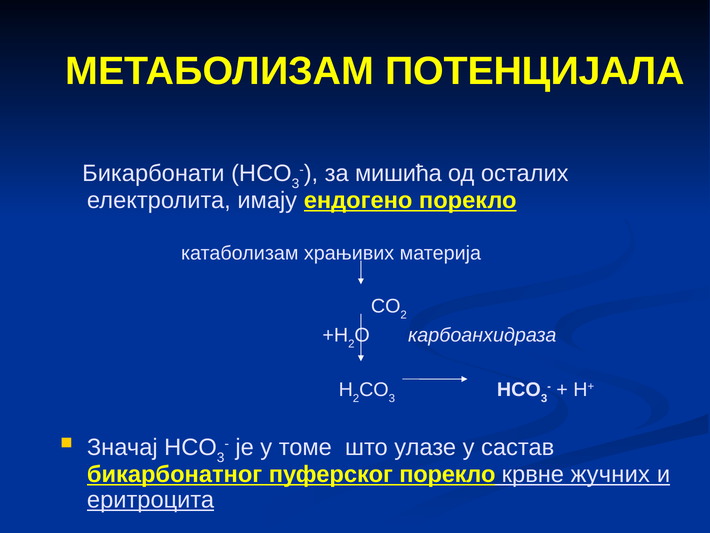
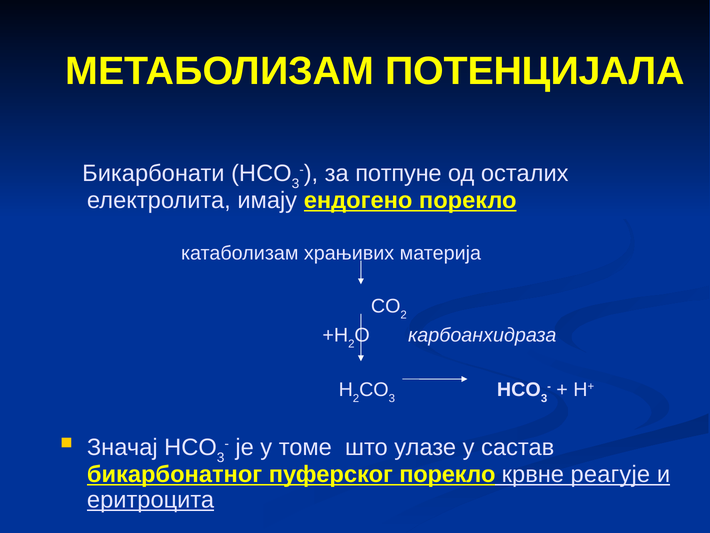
мишића: мишића -> потпуне
жучних: жучних -> реагује
